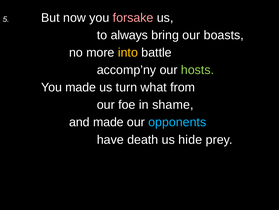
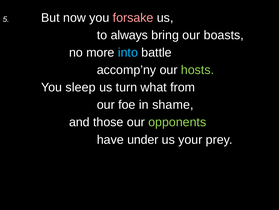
into colour: yellow -> light blue
You made: made -> sleep
and made: made -> those
opponents colour: light blue -> light green
death: death -> under
hide: hide -> your
